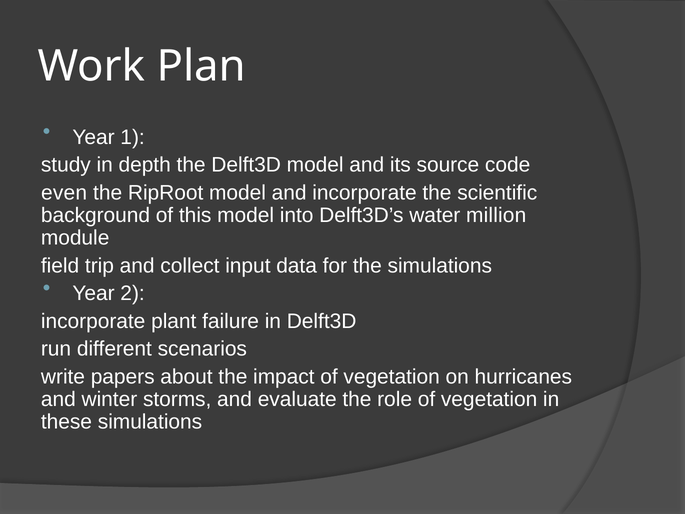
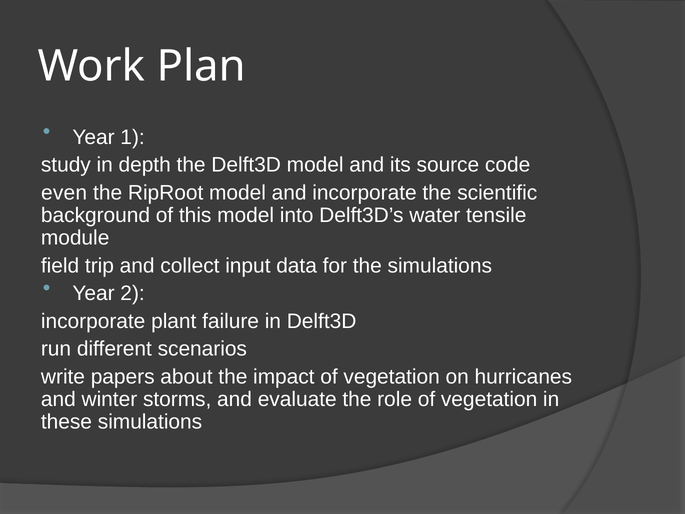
million: million -> tensile
